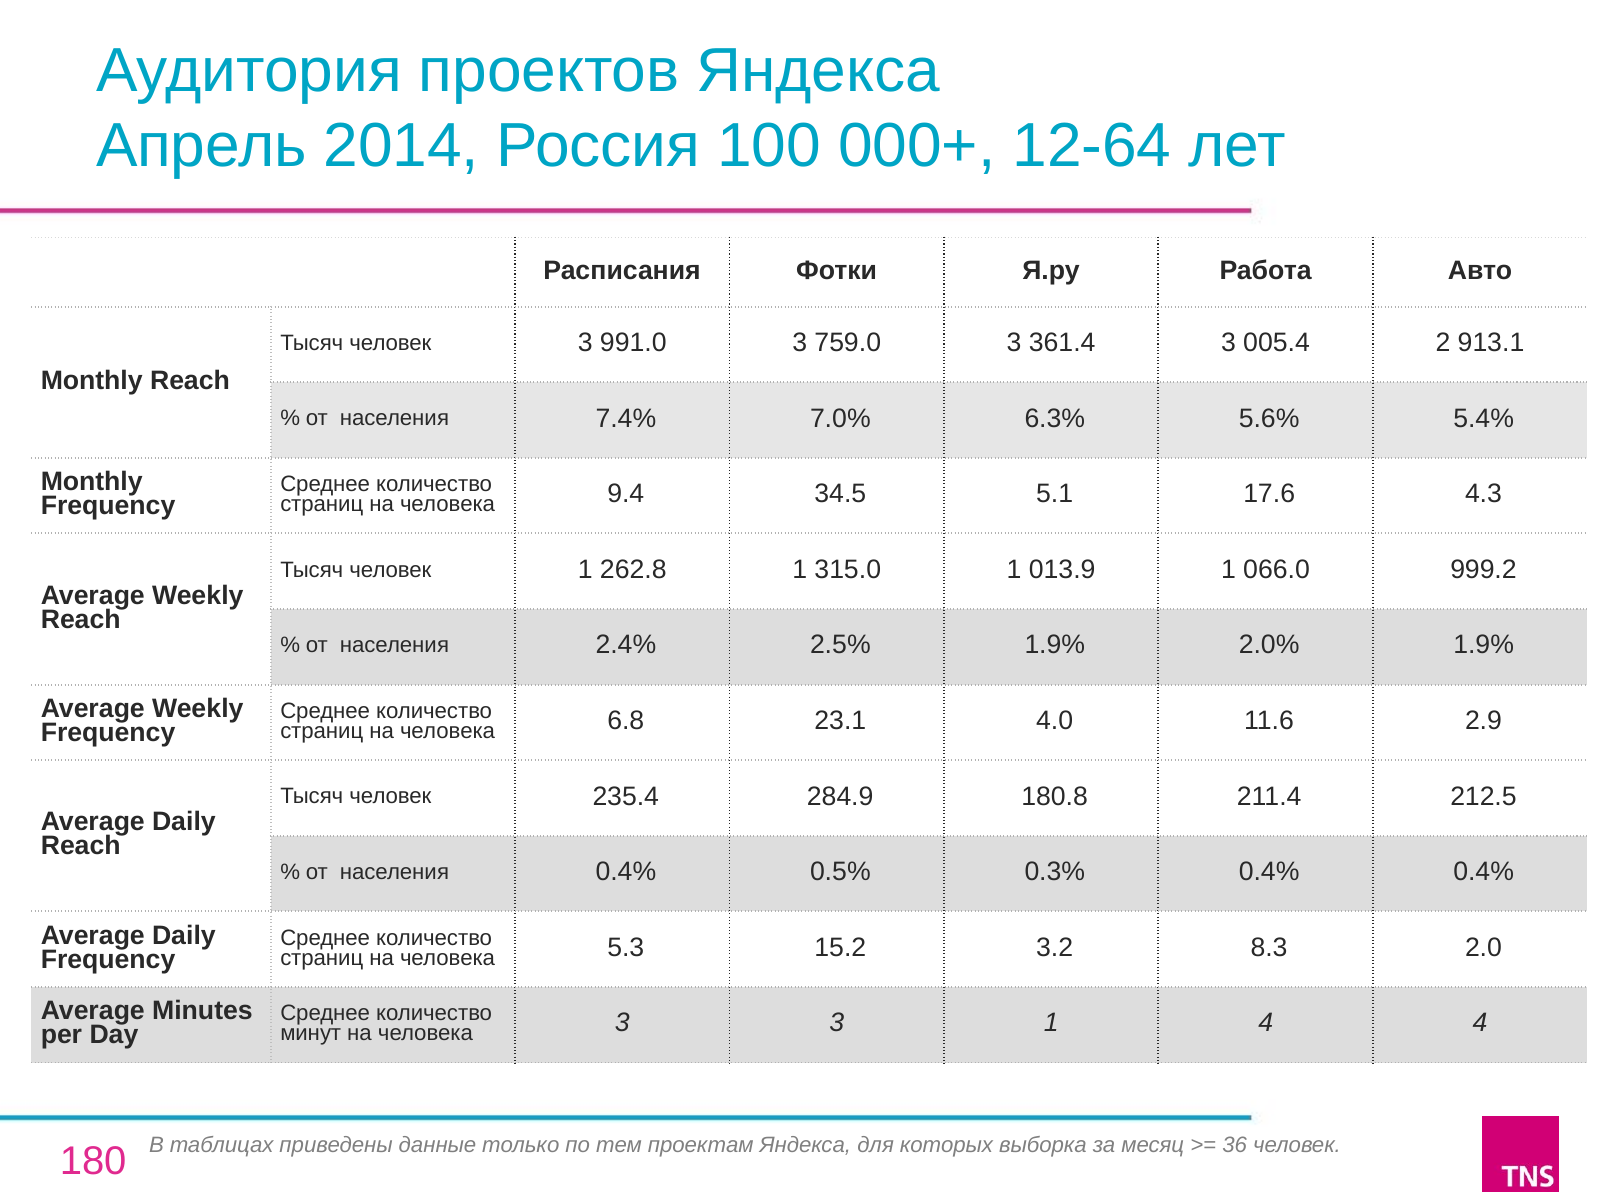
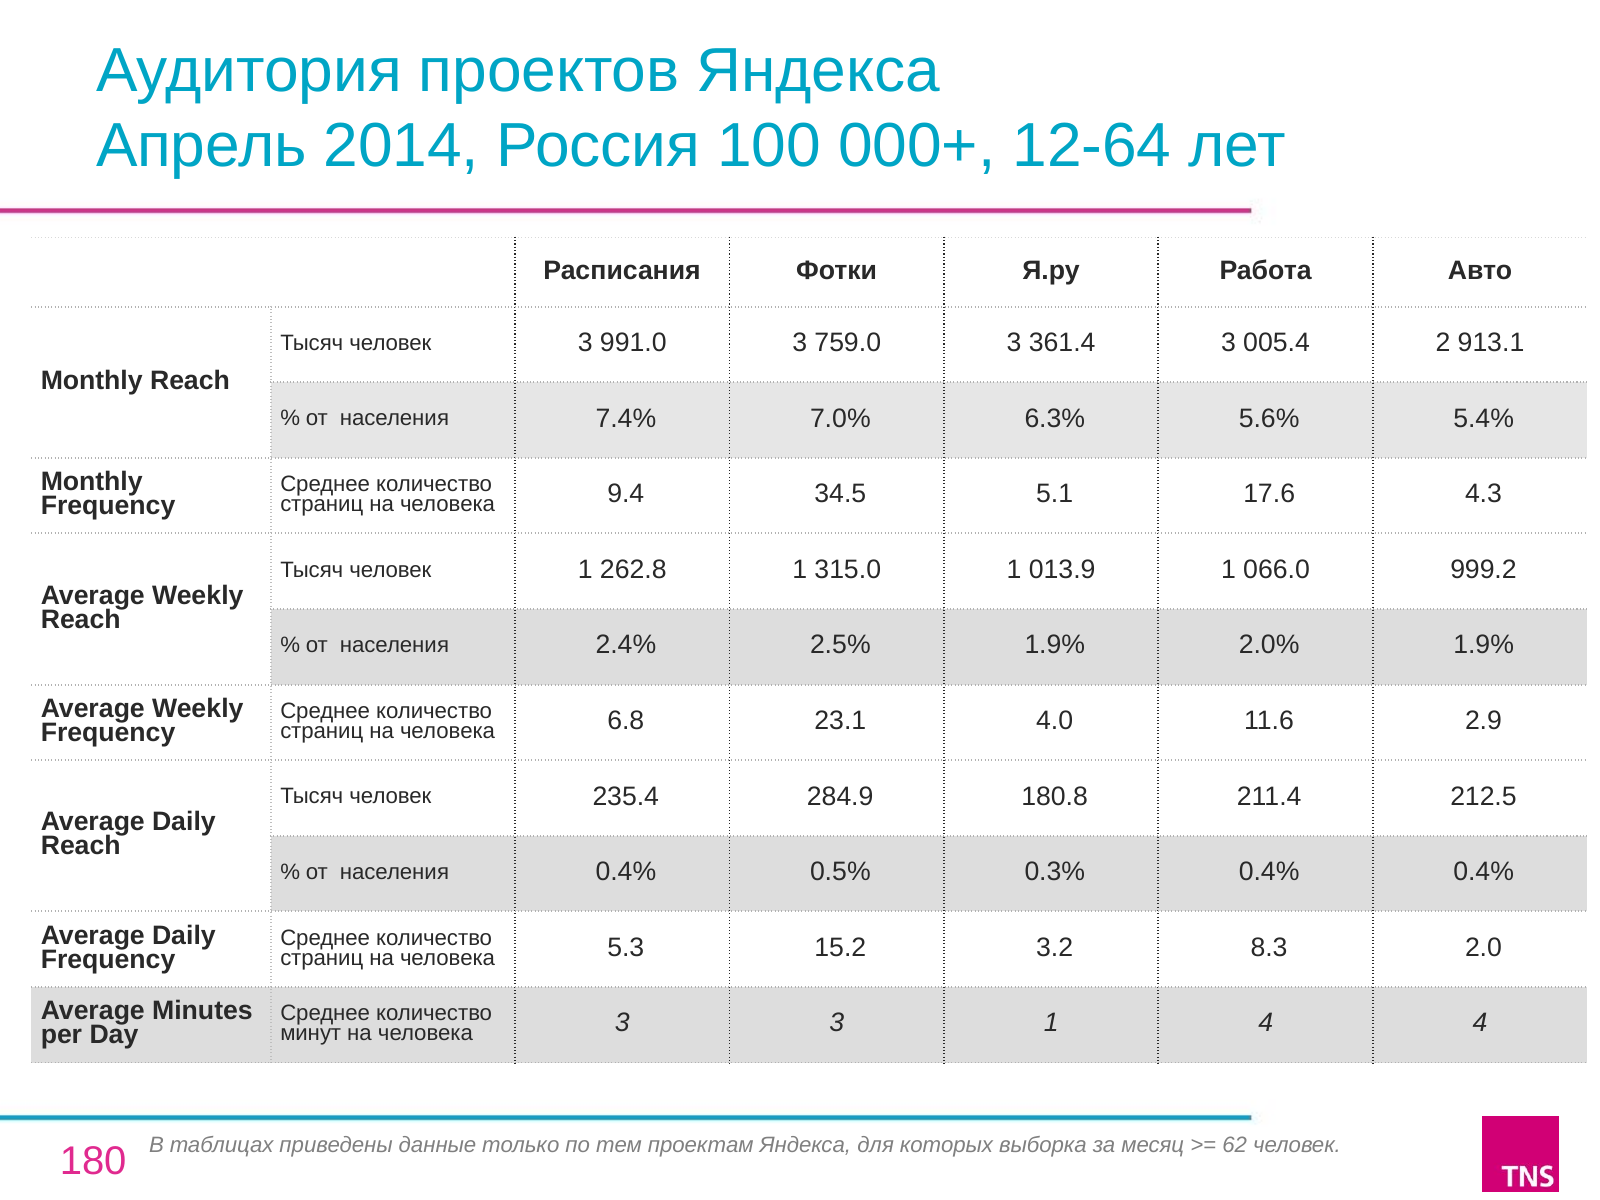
36: 36 -> 62
